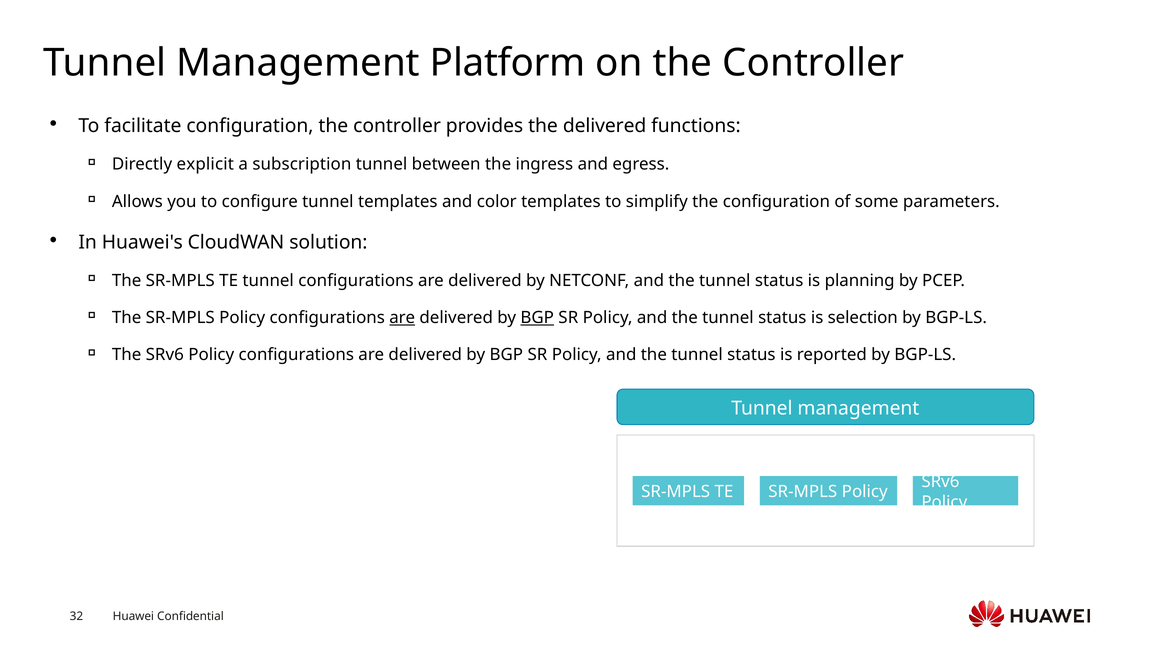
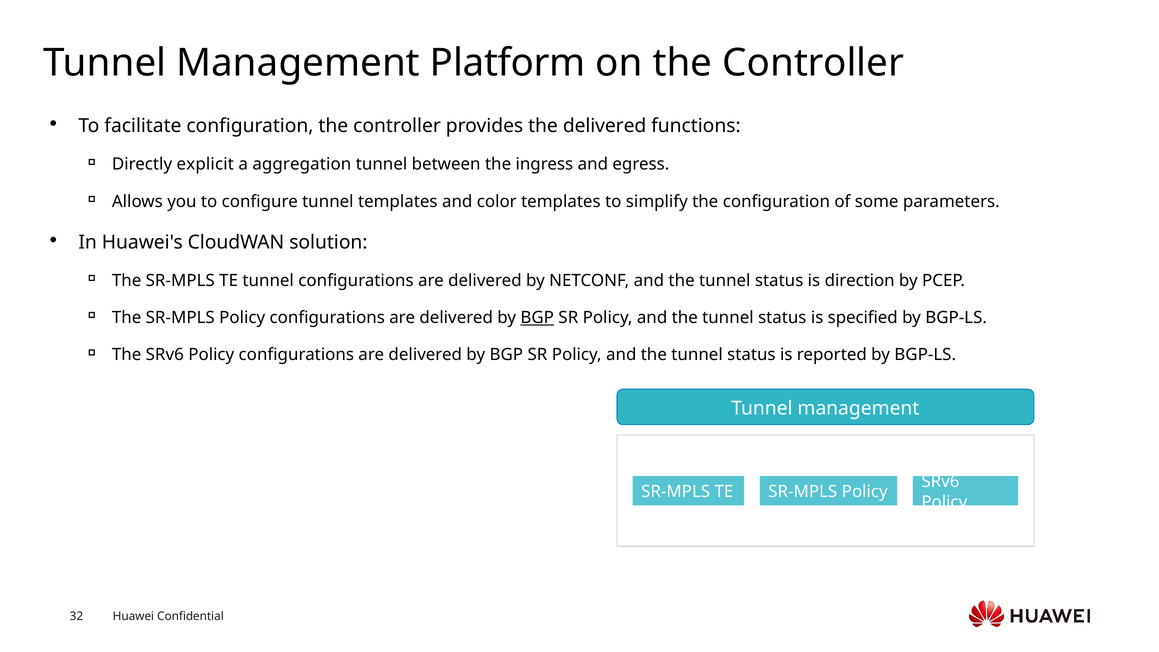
subscription: subscription -> aggregation
planning: planning -> direction
are at (402, 318) underline: present -> none
selection: selection -> specified
